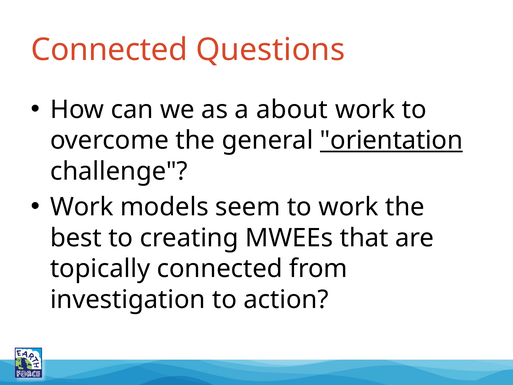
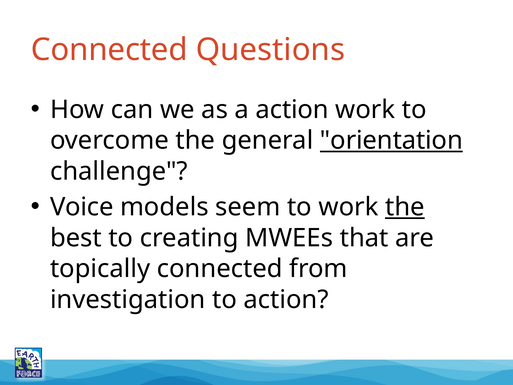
a about: about -> action
Work at (82, 207): Work -> Voice
the at (405, 207) underline: none -> present
